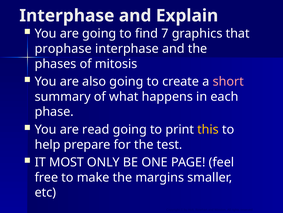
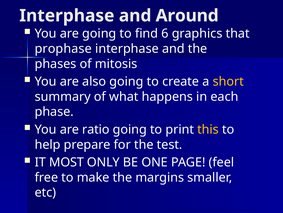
Explain: Explain -> Around
7: 7 -> 6
short colour: pink -> yellow
read: read -> ratio
